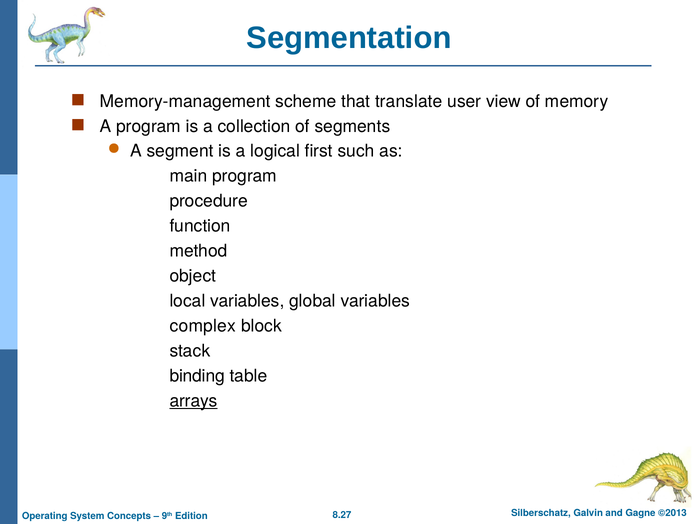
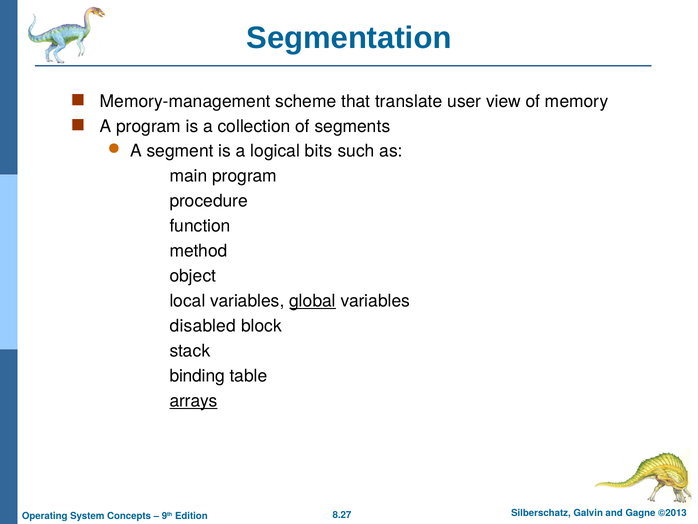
first: first -> bits
global underline: none -> present
complex: complex -> disabled
